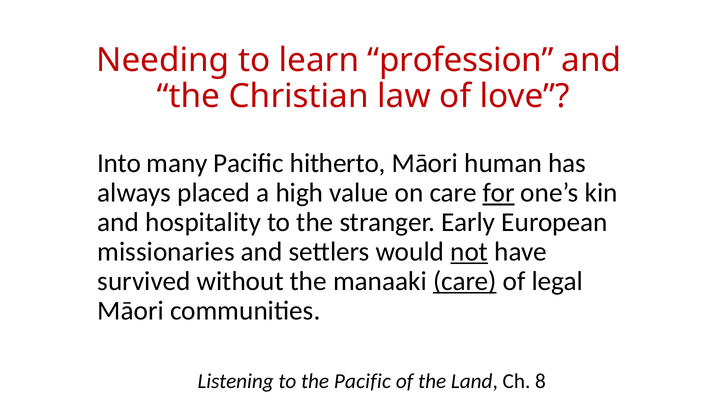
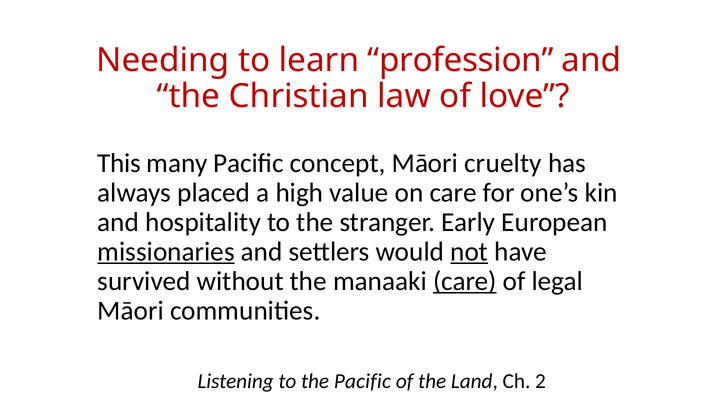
Into: Into -> This
hitherto: hitherto -> concept
human: human -> cruelty
for underline: present -> none
missionaries underline: none -> present
8: 8 -> 2
